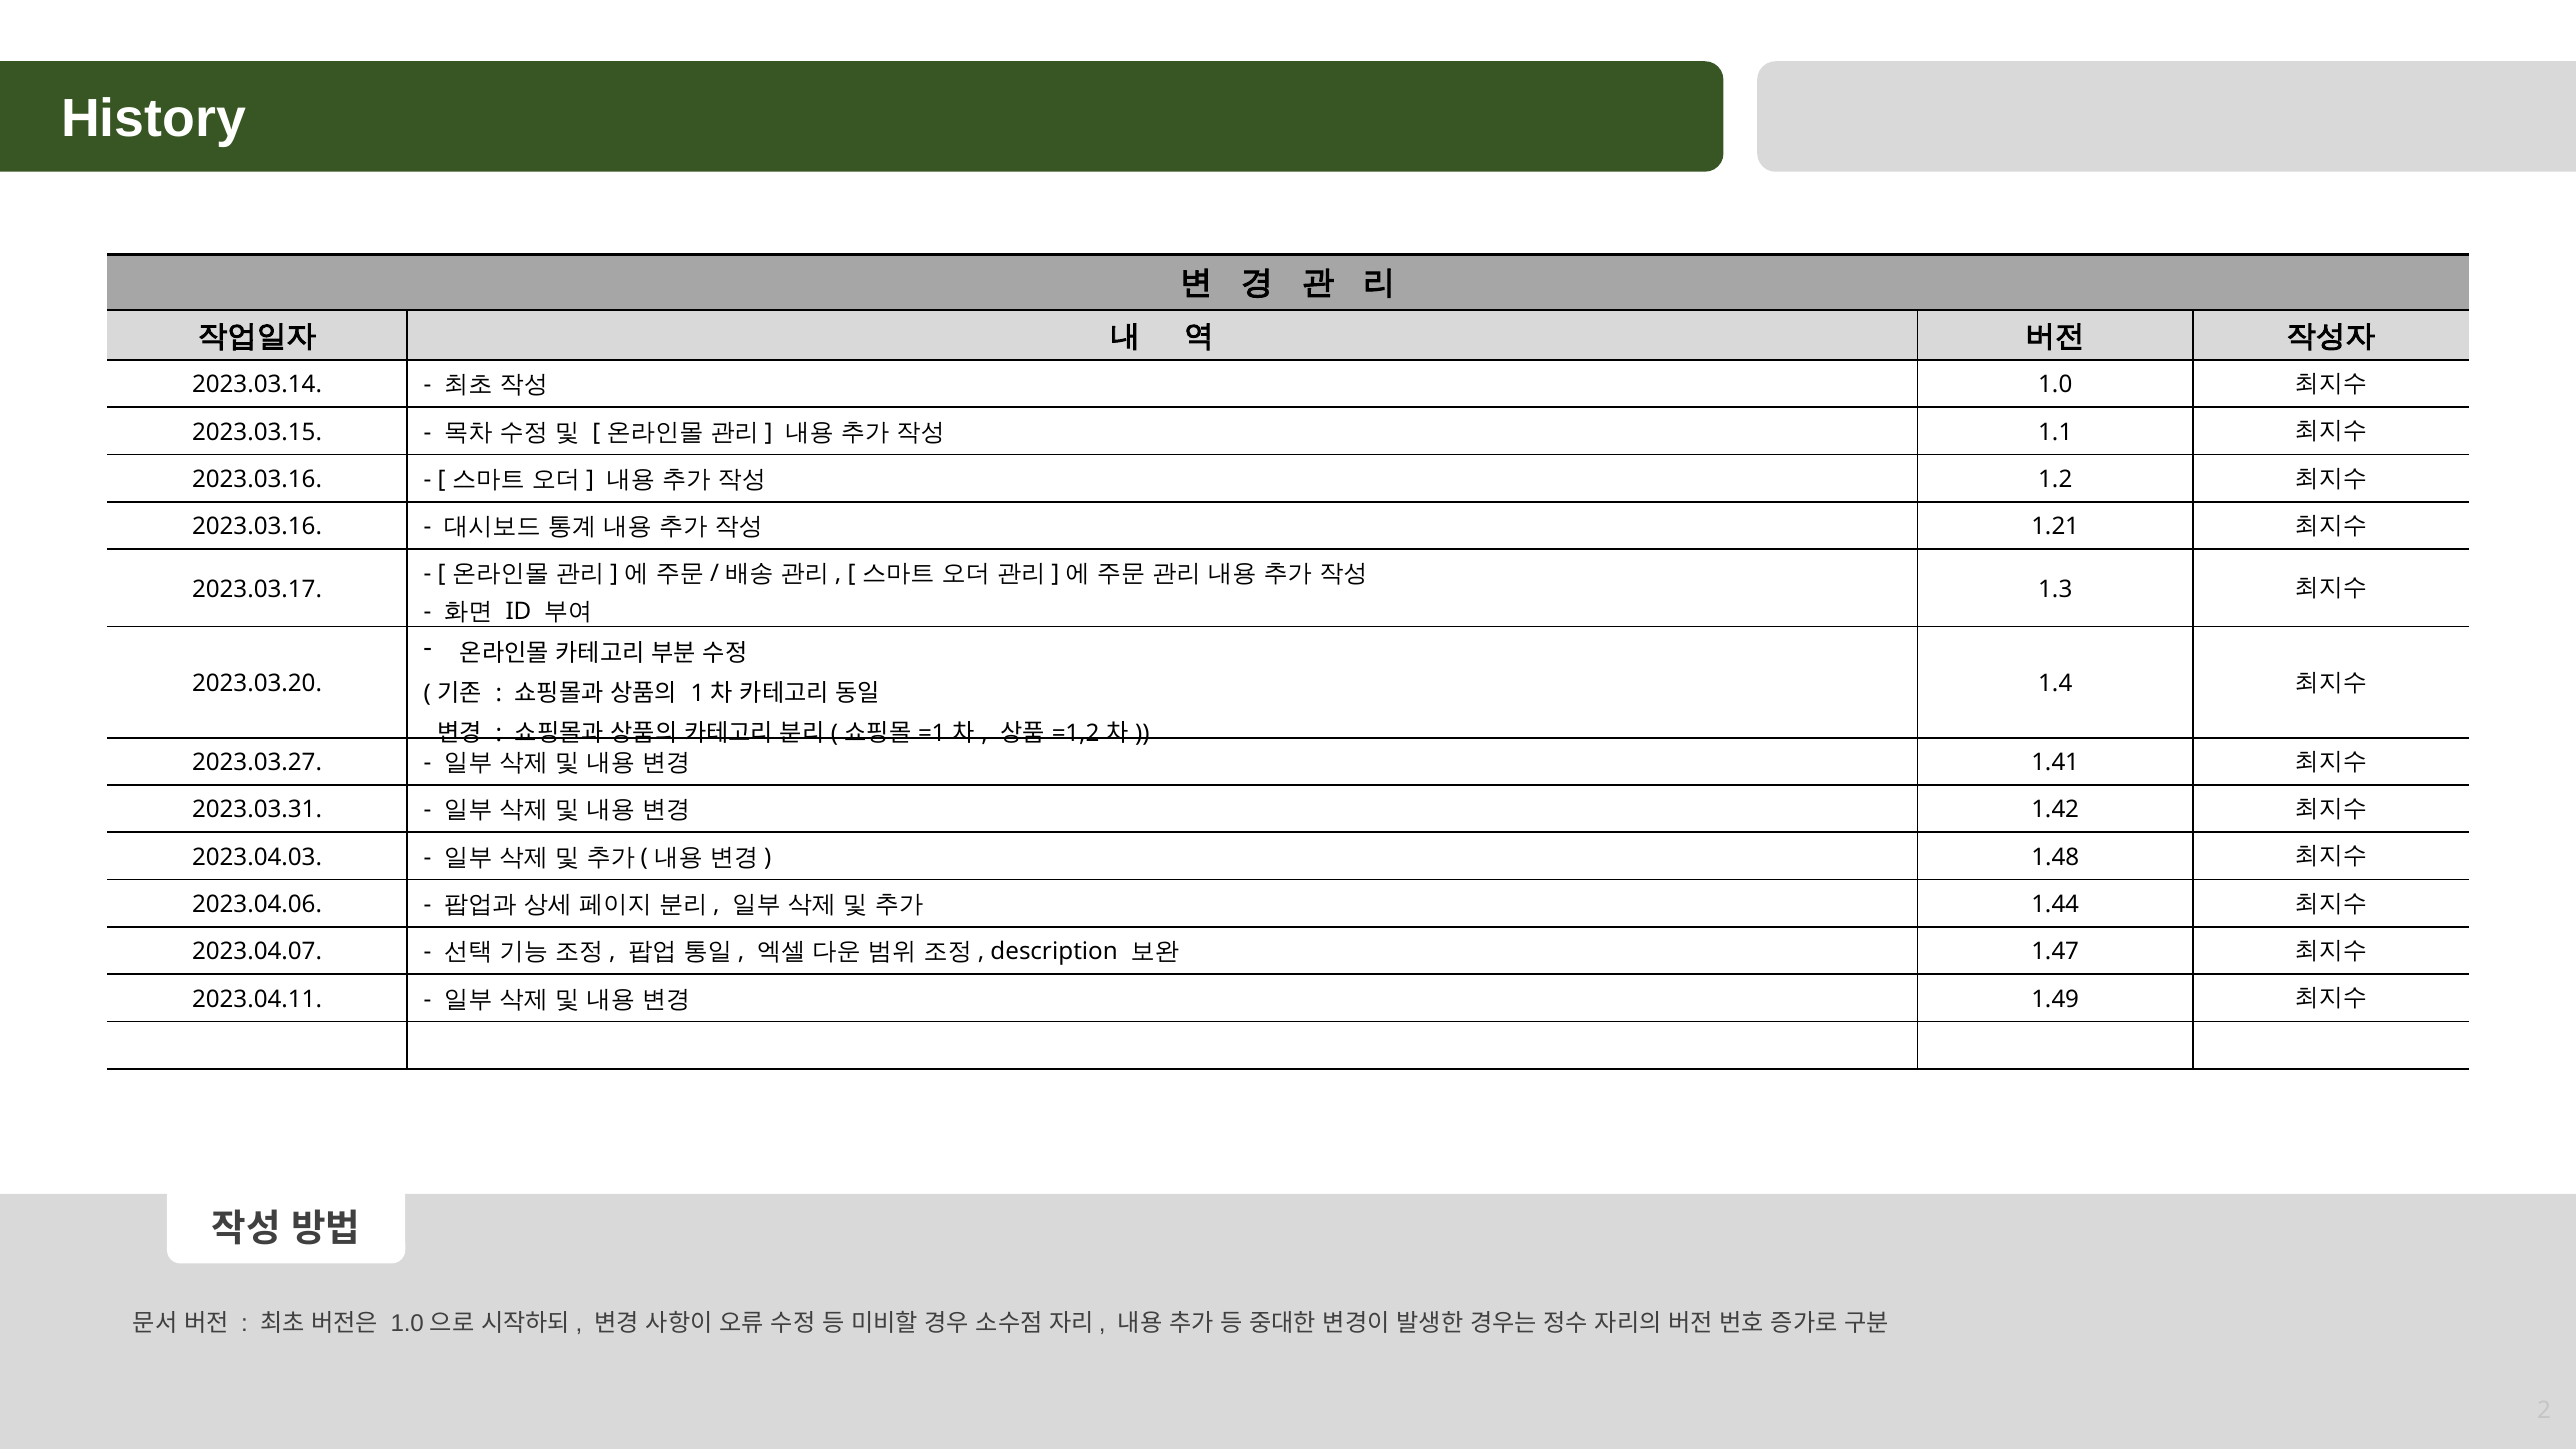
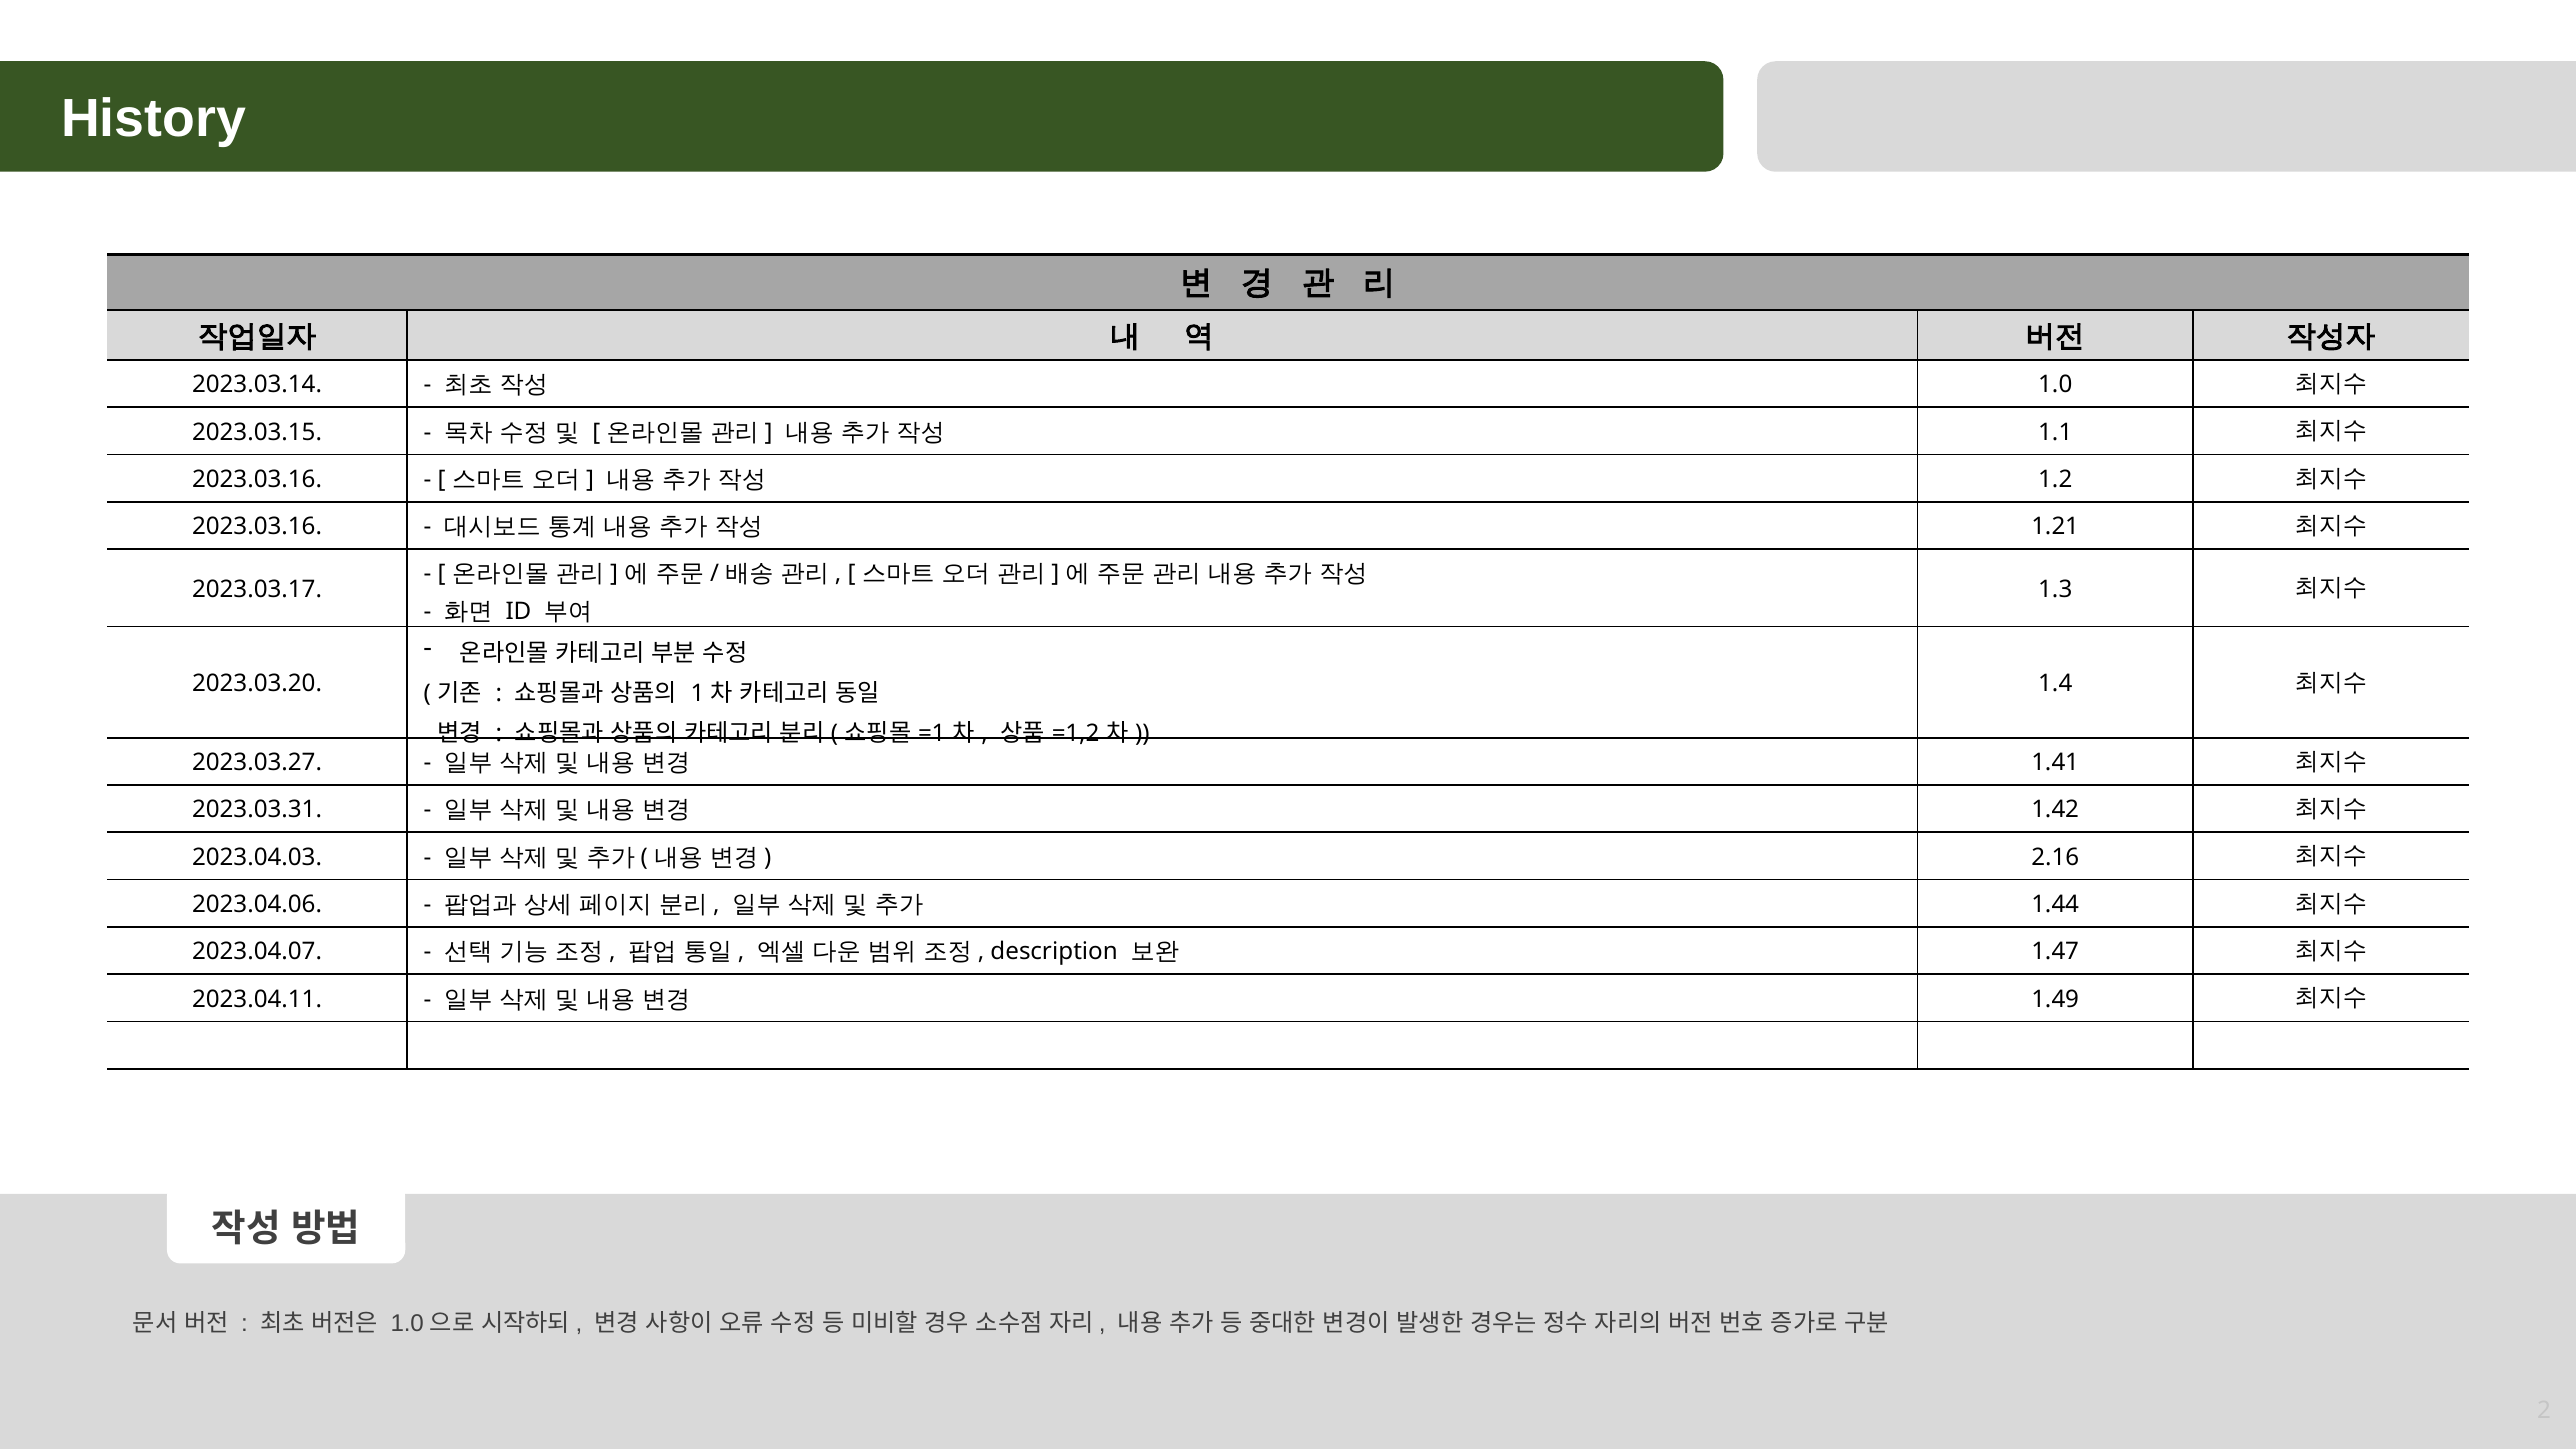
1.48: 1.48 -> 2.16
